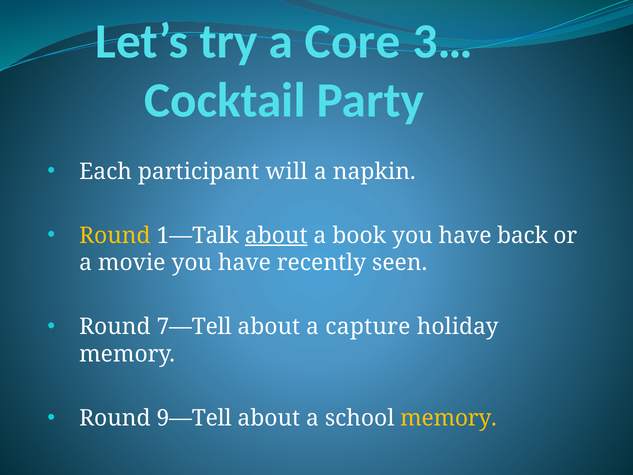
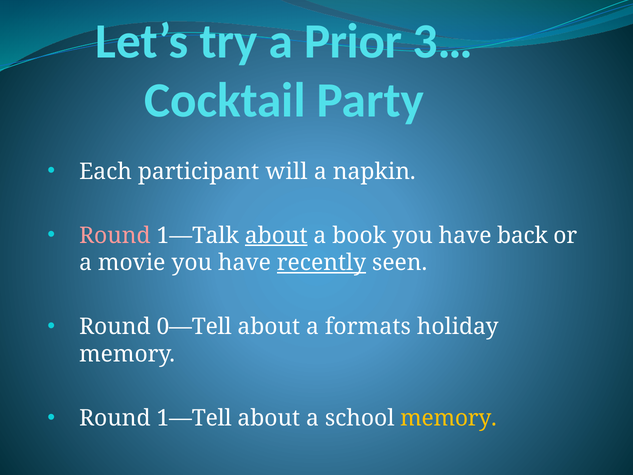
Core: Core -> Prior
Round at (115, 235) colour: yellow -> pink
recently underline: none -> present
7—Tell: 7—Tell -> 0—Tell
capture: capture -> formats
9—Tell: 9—Tell -> 1—Tell
